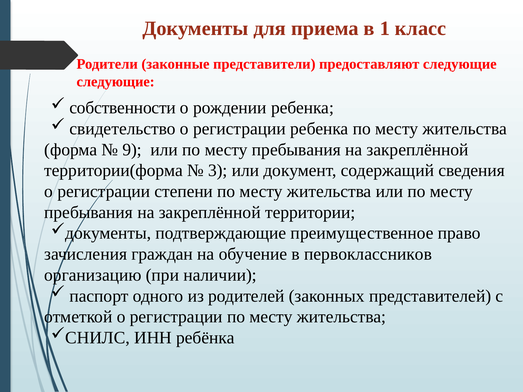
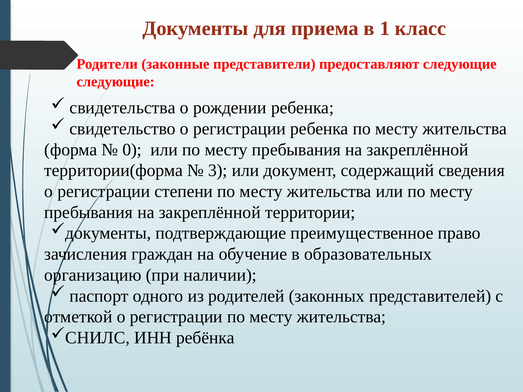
собственности: собственности -> свидетельства
9: 9 -> 0
первоклассников: первоклассников -> образовательных
